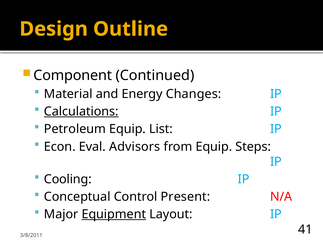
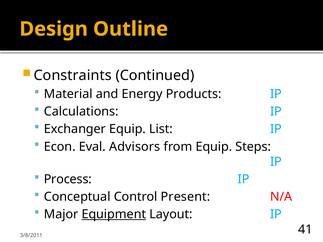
Component: Component -> Constraints
Changes: Changes -> Products
Calculations underline: present -> none
Petroleum: Petroleum -> Exchanger
Cooling: Cooling -> Process
